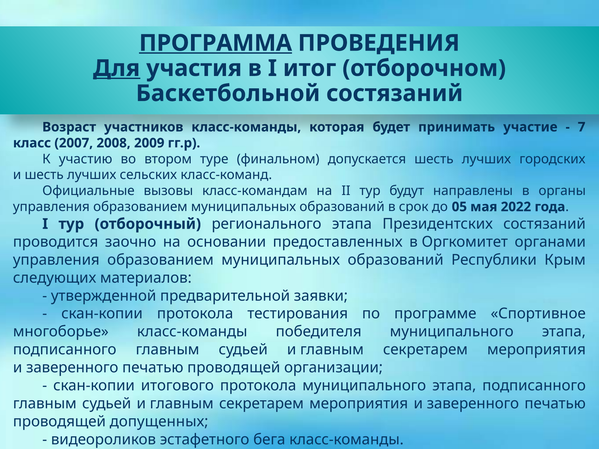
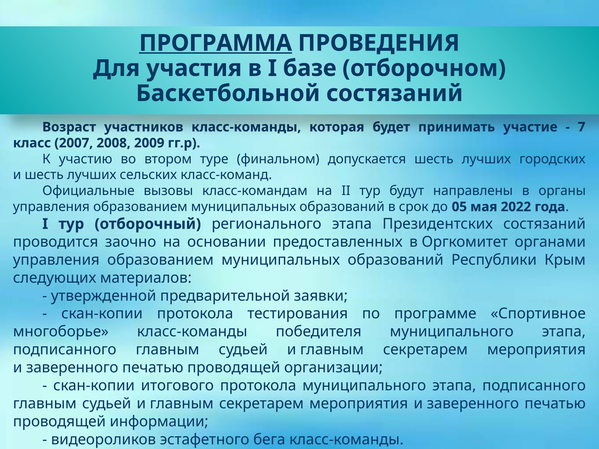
Для underline: present -> none
итог: итог -> базе
допущенных: допущенных -> информации
